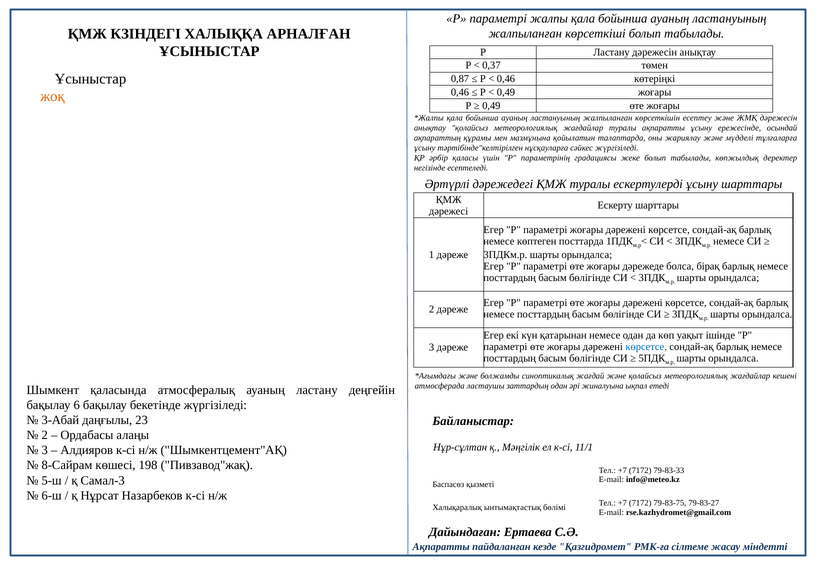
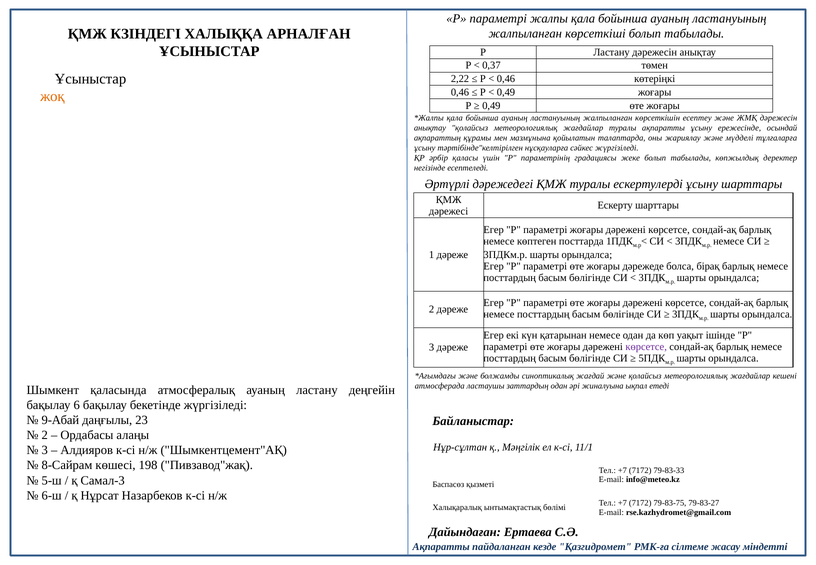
0,87: 0,87 -> 2,22
көрсетсе at (646, 347) colour: blue -> purple
3-Абай: 3-Абай -> 9-Абай
